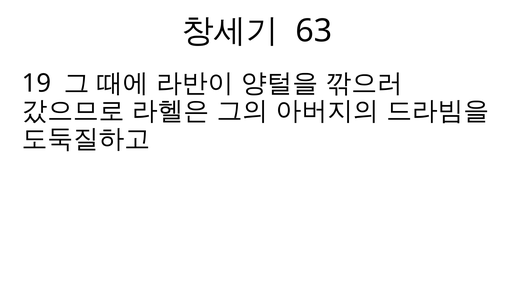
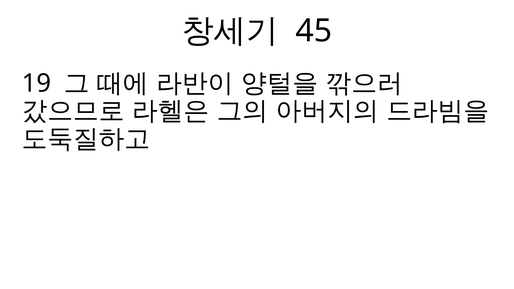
63: 63 -> 45
